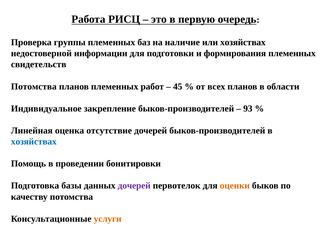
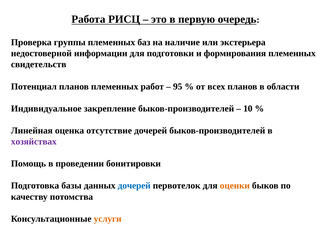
или хозяйствах: хозяйствах -> экстерьера
Потомства at (34, 87): Потомства -> Потенциал
45: 45 -> 95
93: 93 -> 10
хозяйствах at (34, 142) colour: blue -> purple
дочерей at (134, 186) colour: purple -> blue
